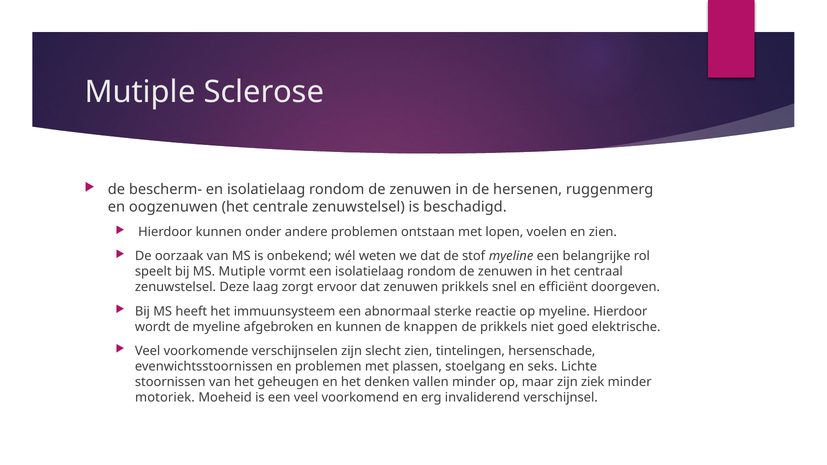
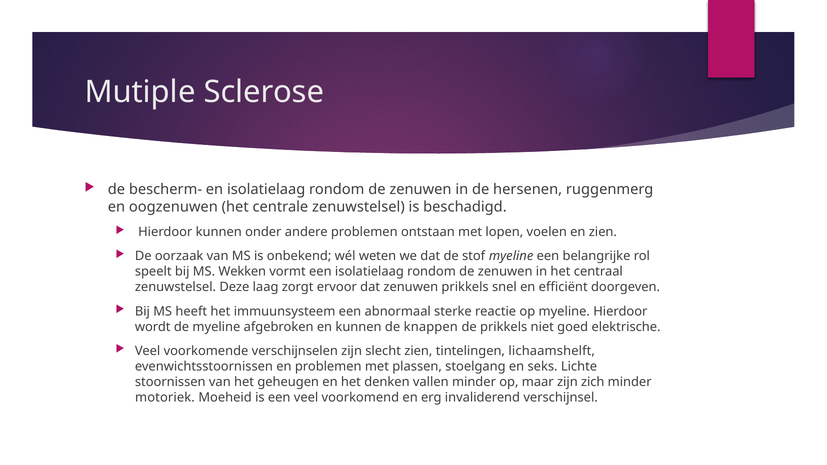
MS Mutiple: Mutiple -> Wekken
hersenschade: hersenschade -> lichaamshelft
ziek: ziek -> zich
